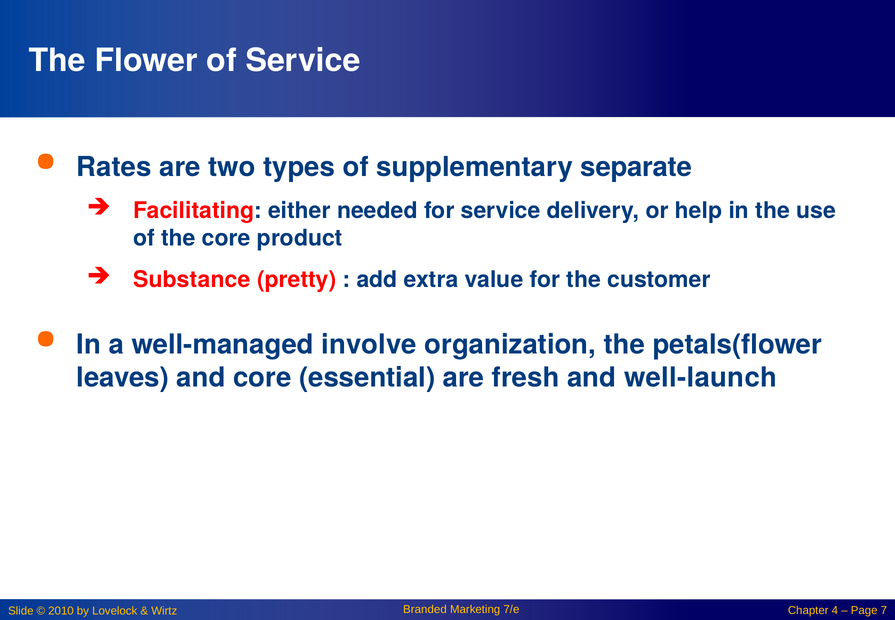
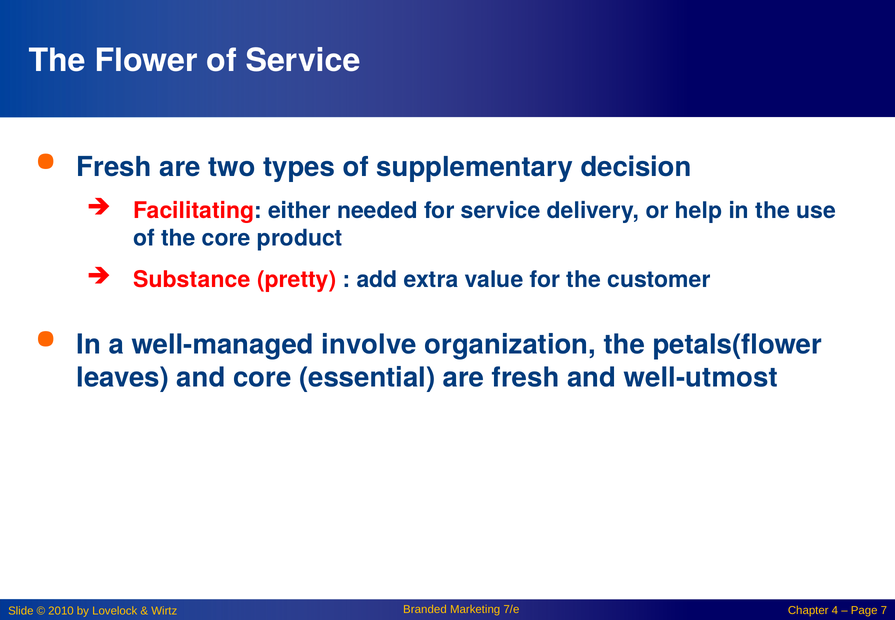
Rates at (114, 167): Rates -> Fresh
separate: separate -> decision
well-launch: well-launch -> well-utmost
